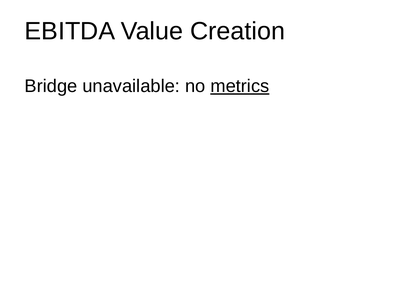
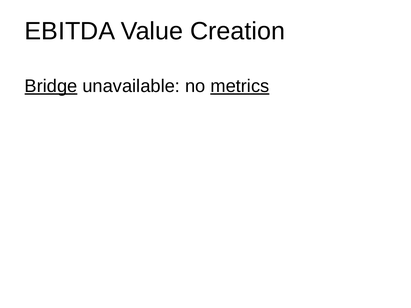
Bridge underline: none -> present
